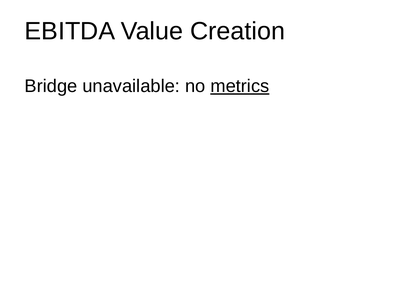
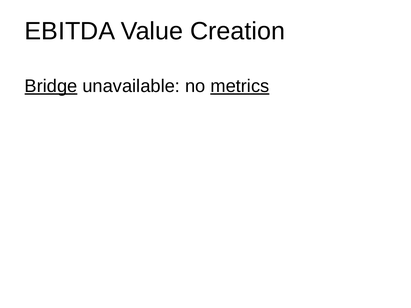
Bridge underline: none -> present
